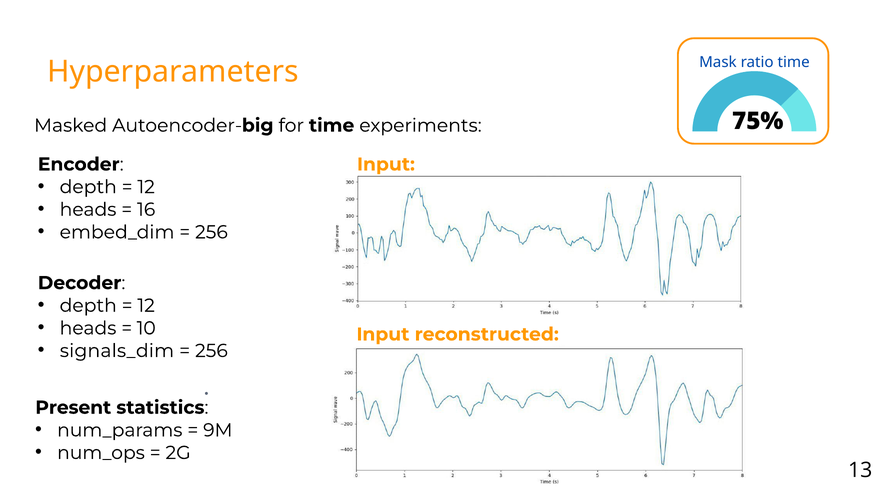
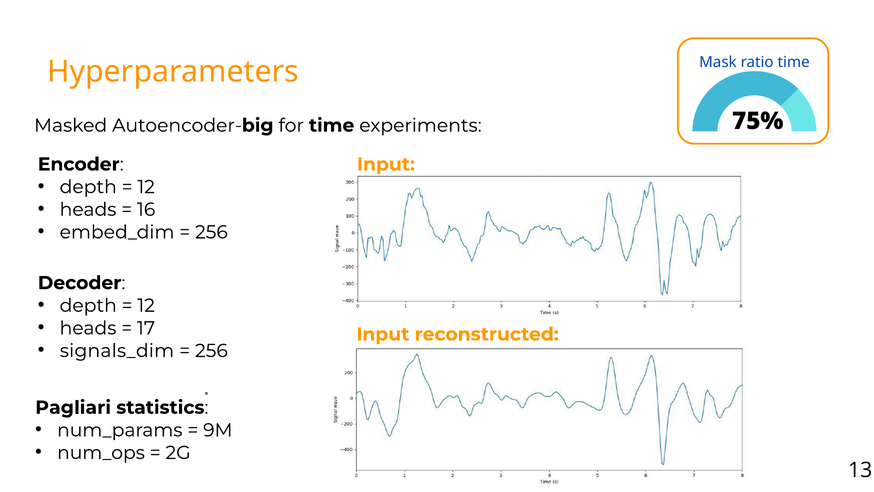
10: 10 -> 17
Present: Present -> Pagliari
